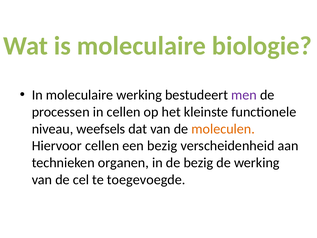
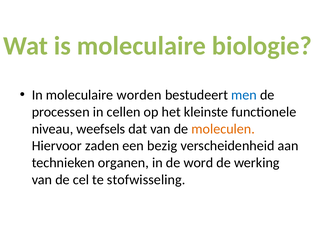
moleculaire werking: werking -> worden
men colour: purple -> blue
Hiervoor cellen: cellen -> zaden
de bezig: bezig -> word
toegevoegde: toegevoegde -> stofwisseling
